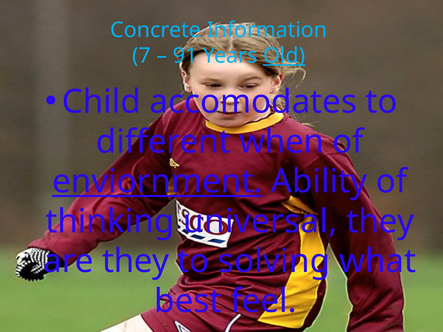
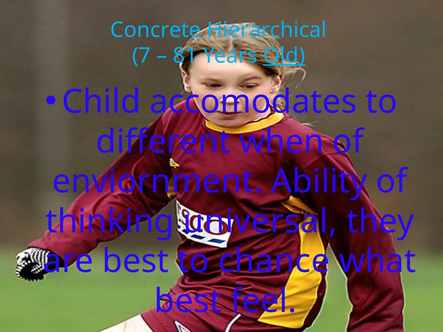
Information: Information -> Hierarchical
91: 91 -> 81
enviornment underline: present -> none
are they: they -> best
solving: solving -> chance
